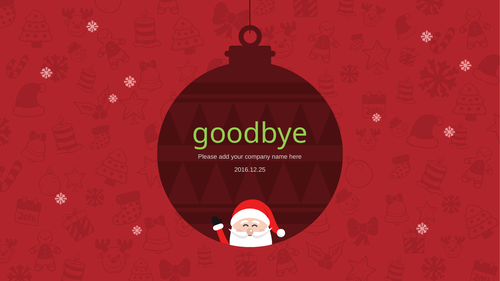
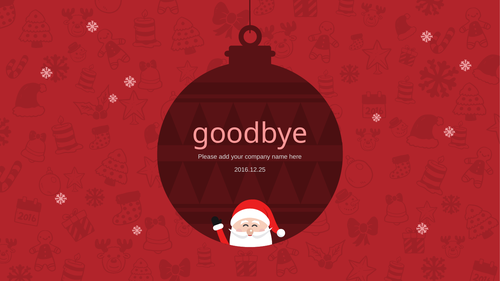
goodbye colour: light green -> pink
